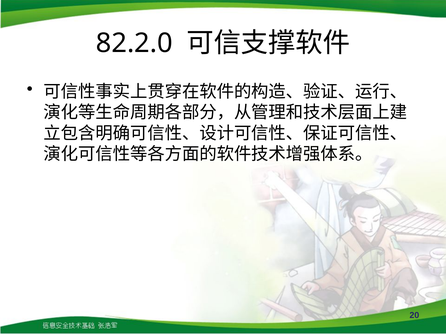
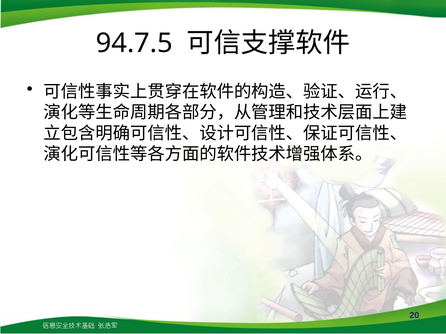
82.2.0: 82.2.0 -> 94.7.5
